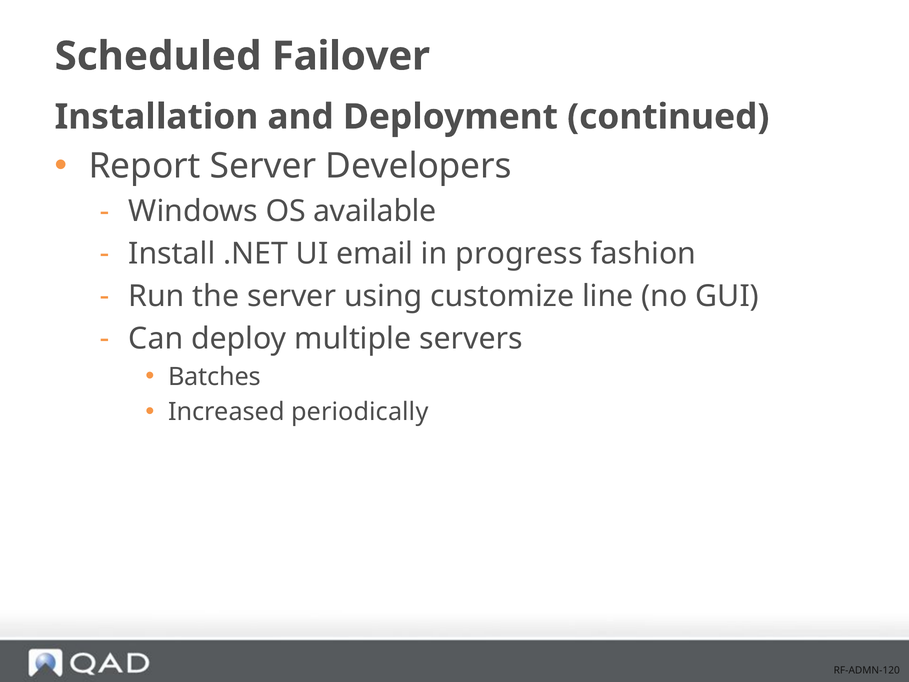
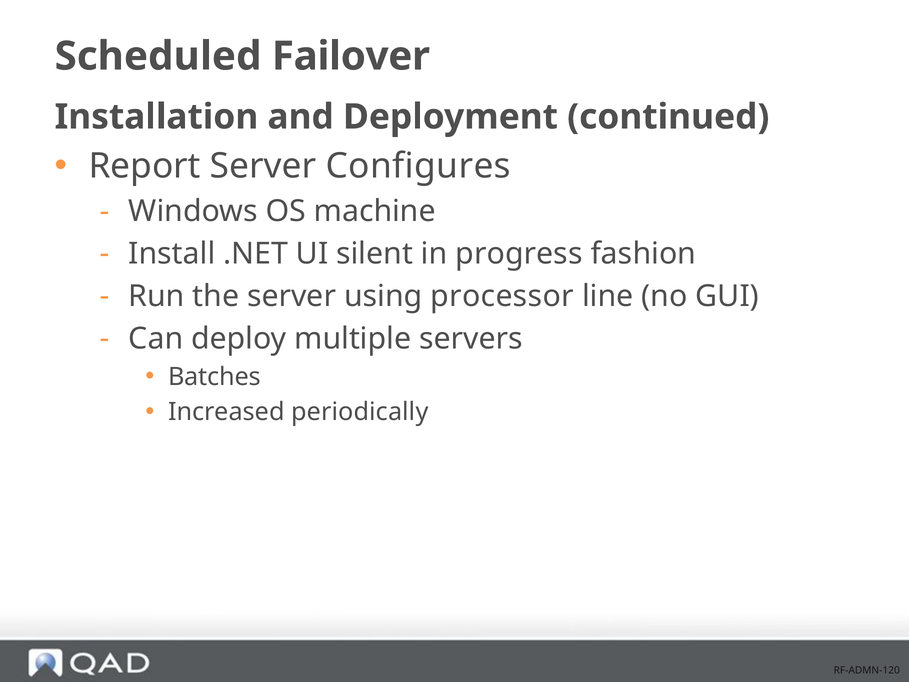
Developers: Developers -> Configures
available: available -> machine
email: email -> silent
customize: customize -> processor
